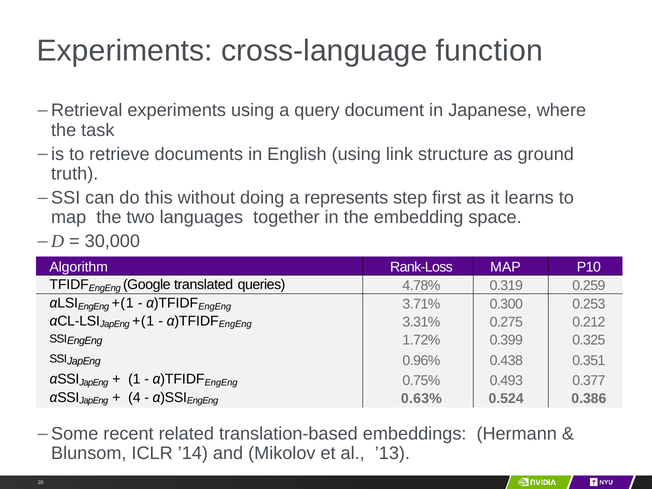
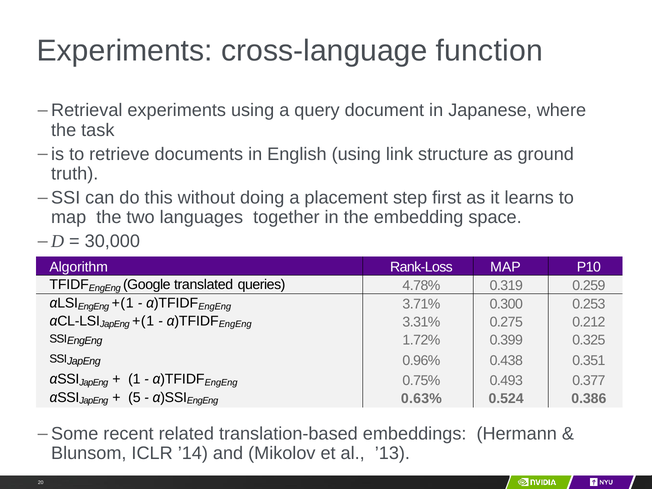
represents: represents -> placement
4: 4 -> 5
